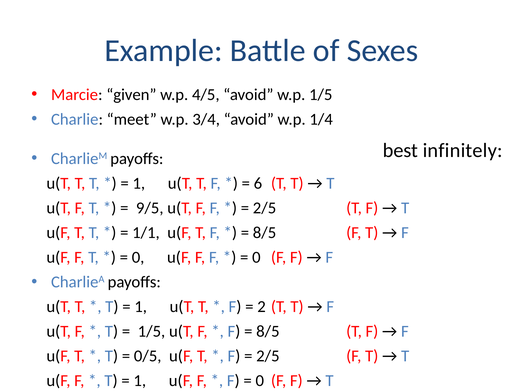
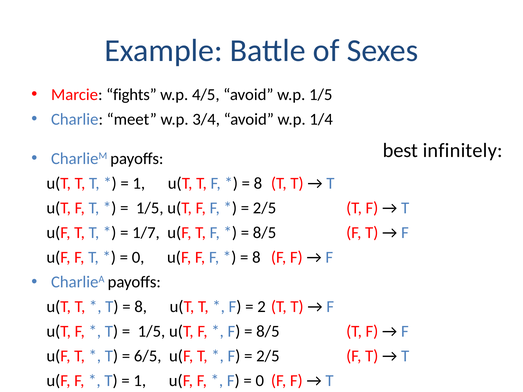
given: given -> fights
6 at (258, 183): 6 -> 8
9/5 at (150, 208): 9/5 -> 1/5
1/1: 1/1 -> 1/7
0 at (256, 258): 0 -> 8
1 at (141, 307): 1 -> 8
0/5: 0/5 -> 6/5
